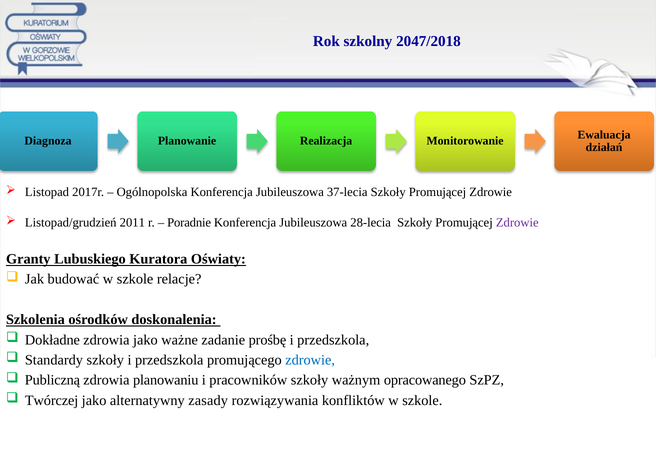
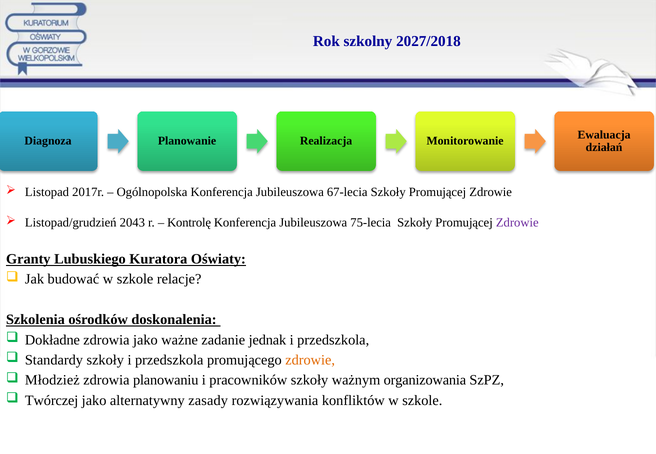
2047/2018: 2047/2018 -> 2027/2018
37-lecia: 37-lecia -> 67-lecia
2011: 2011 -> 2043
Poradnie: Poradnie -> Kontrolę
28-lecia: 28-lecia -> 75-lecia
prośbę: prośbę -> jednak
zdrowie at (310, 360) colour: blue -> orange
Publiczną: Publiczną -> Młodzież
opracowanego: opracowanego -> organizowania
